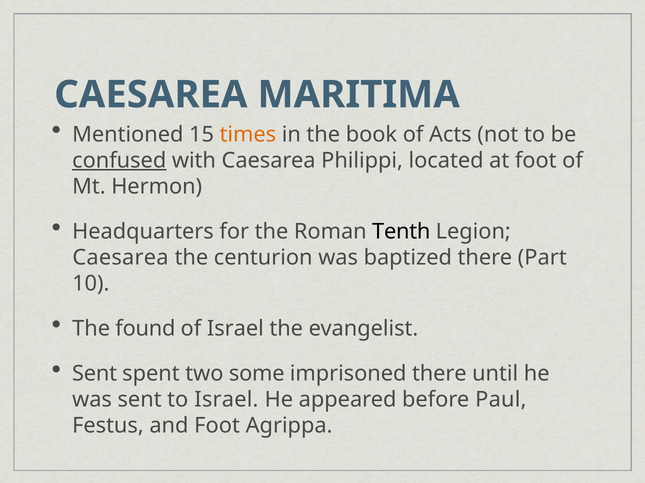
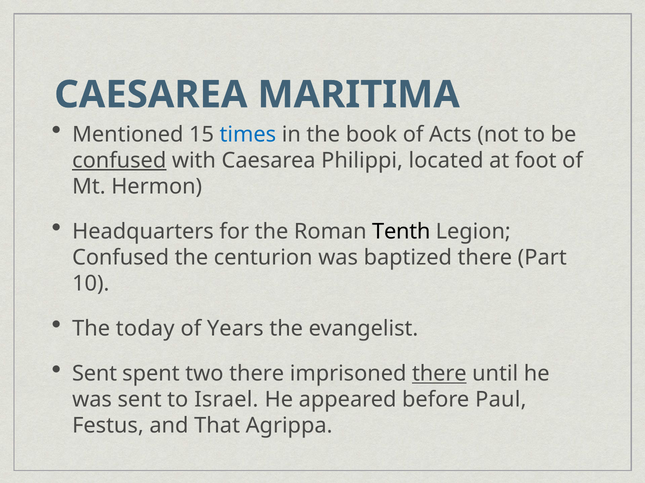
times colour: orange -> blue
Caesarea at (120, 258): Caesarea -> Confused
found: found -> today
of Israel: Israel -> Years
two some: some -> there
there at (439, 374) underline: none -> present
and Foot: Foot -> That
